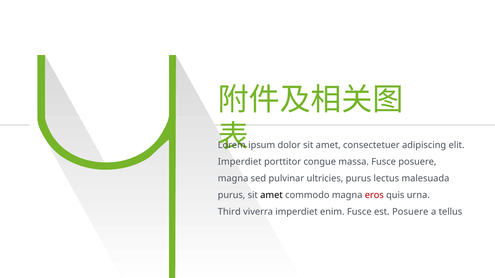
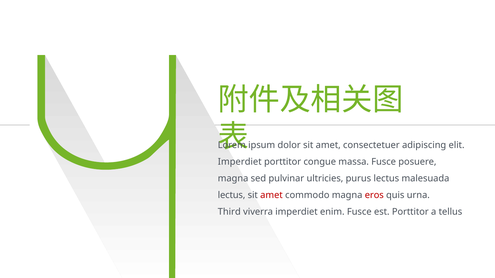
purus at (232, 196): purus -> lectus
amet at (271, 196) colour: black -> red
est Posuere: Posuere -> Porttitor
